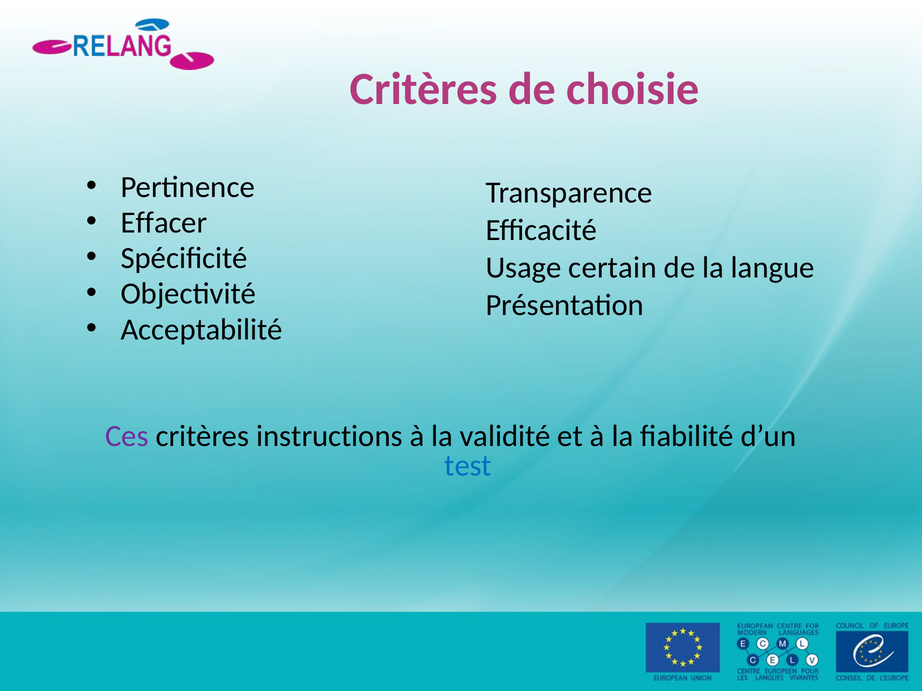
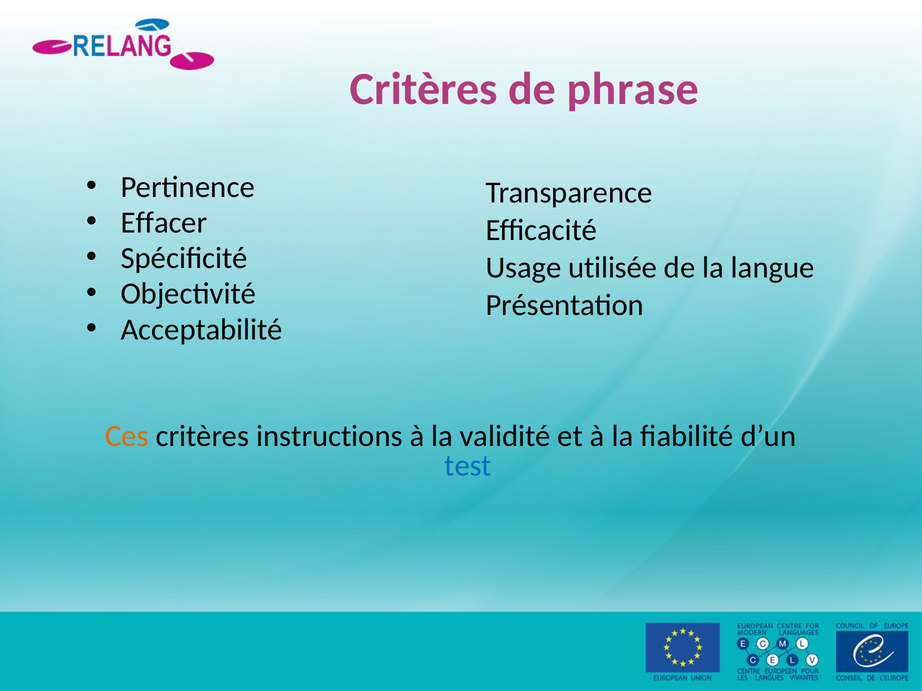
choisie: choisie -> phrase
certain: certain -> utilisée
Ces colour: purple -> orange
